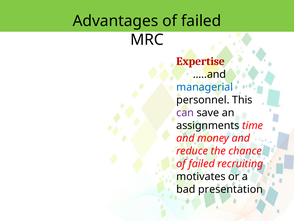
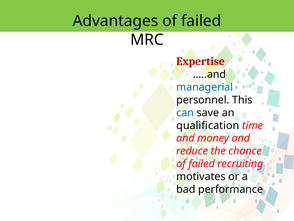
can colour: purple -> blue
assignments: assignments -> qualification
presentation: presentation -> performance
